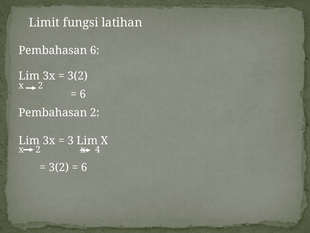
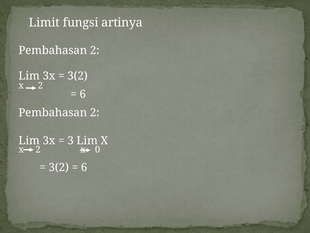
latihan: latihan -> artinya
6 at (95, 50): 6 -> 2
4: 4 -> 0
